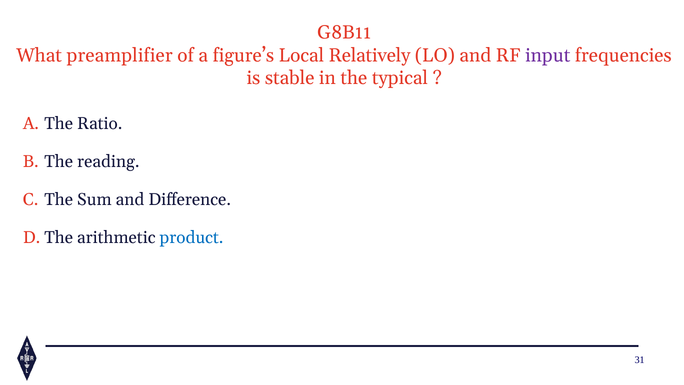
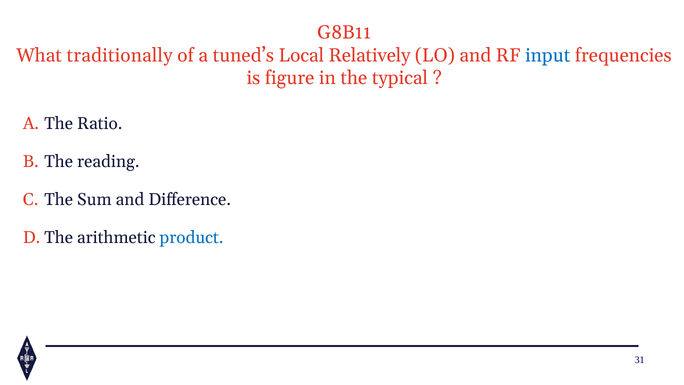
preamplifier: preamplifier -> traditionally
figure’s: figure’s -> tuned’s
input colour: purple -> blue
stable: stable -> figure
